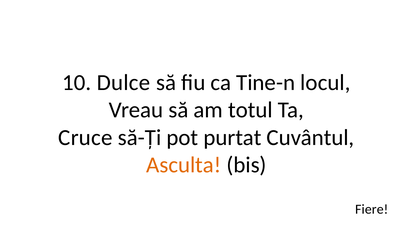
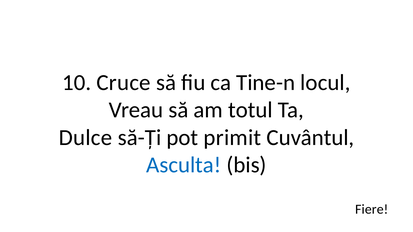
Dulce: Dulce -> Cruce
Cruce: Cruce -> Dulce
purtat: purtat -> primit
Asculta colour: orange -> blue
